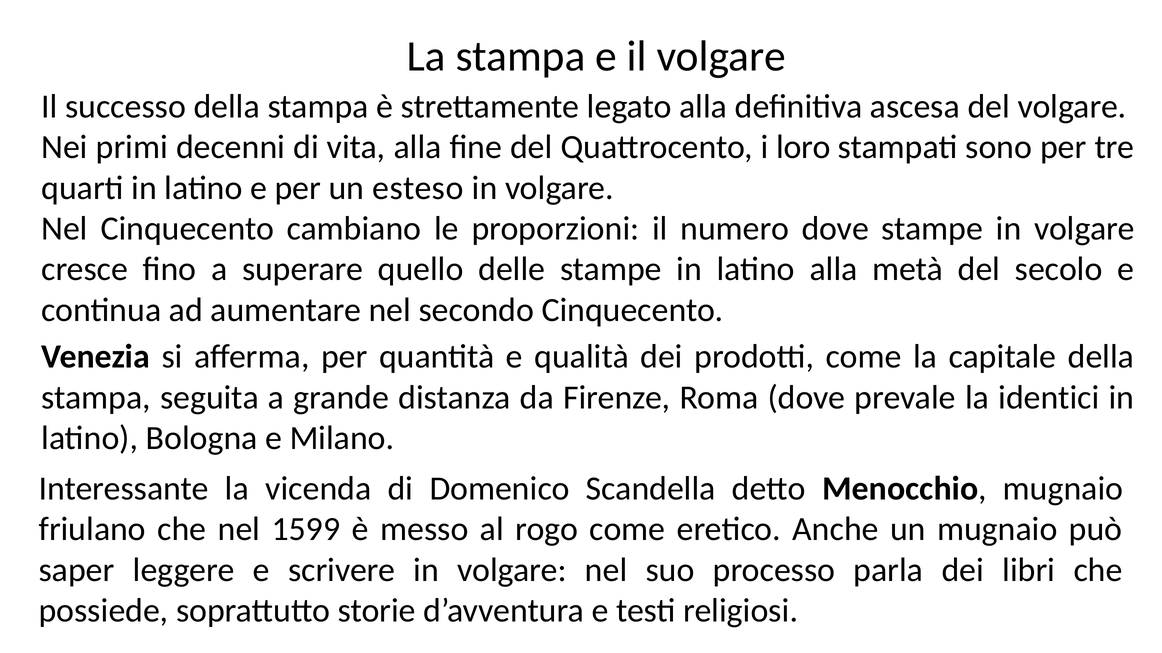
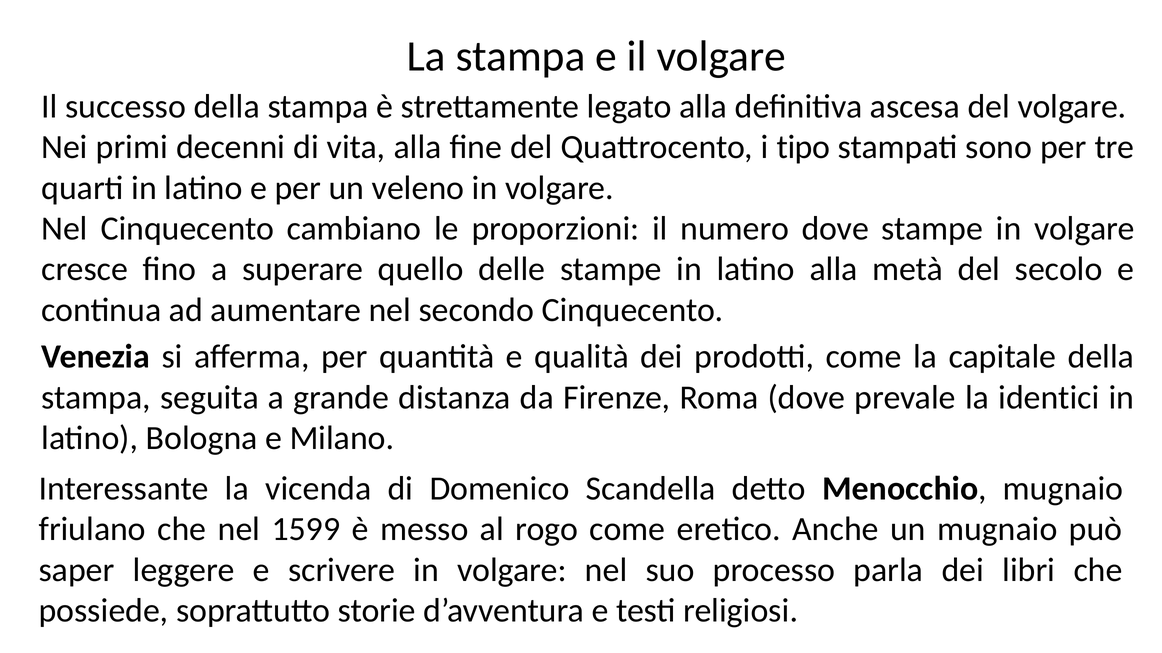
loro: loro -> tipo
esteso: esteso -> veleno
